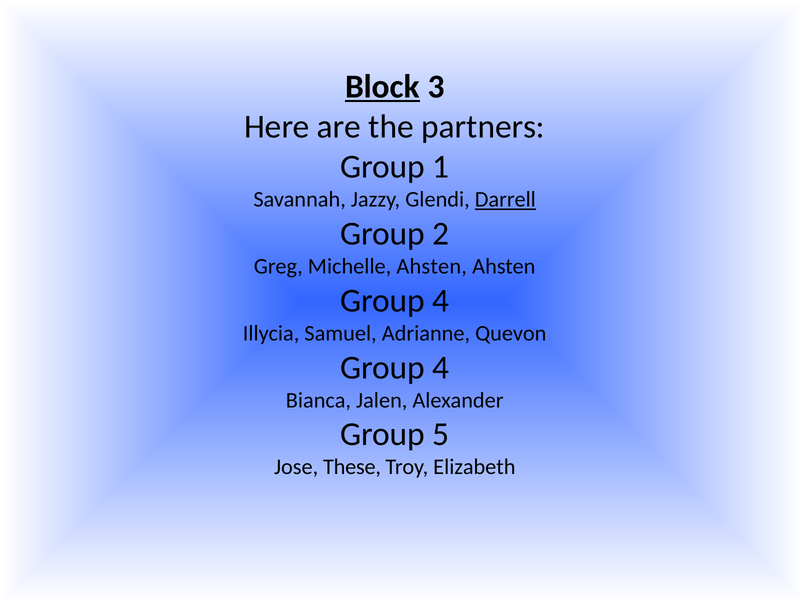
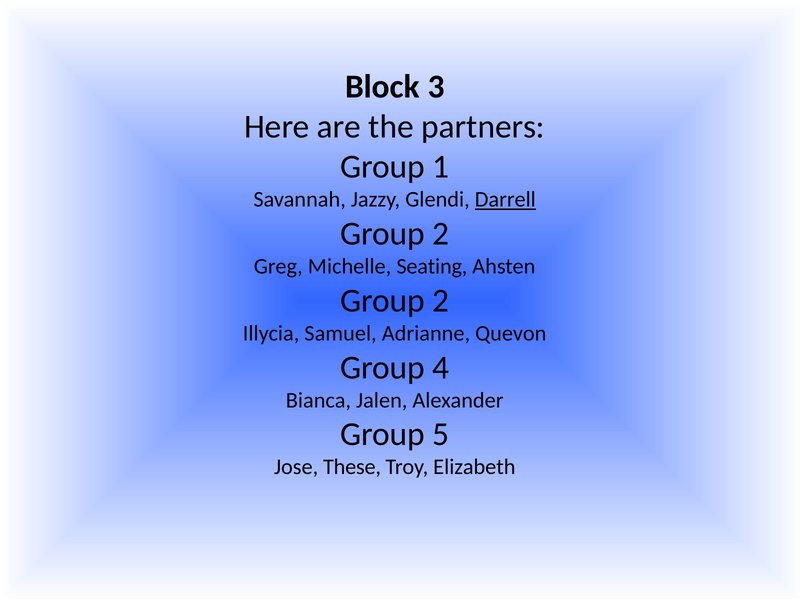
Block underline: present -> none
Michelle Ahsten: Ahsten -> Seating
4 at (441, 301): 4 -> 2
